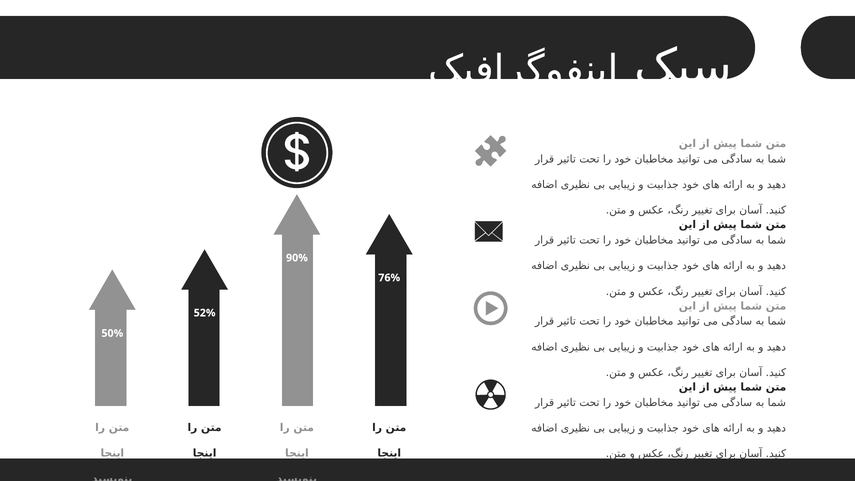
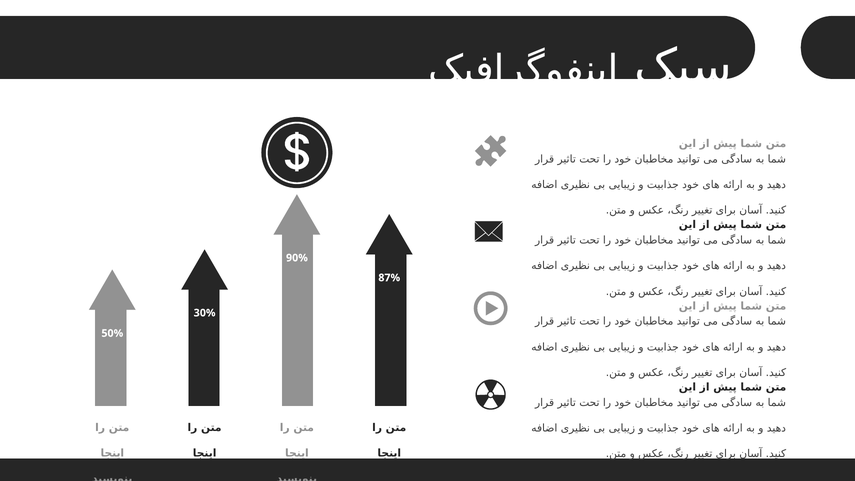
76%: 76% -> 87%
52%: 52% -> 30%
